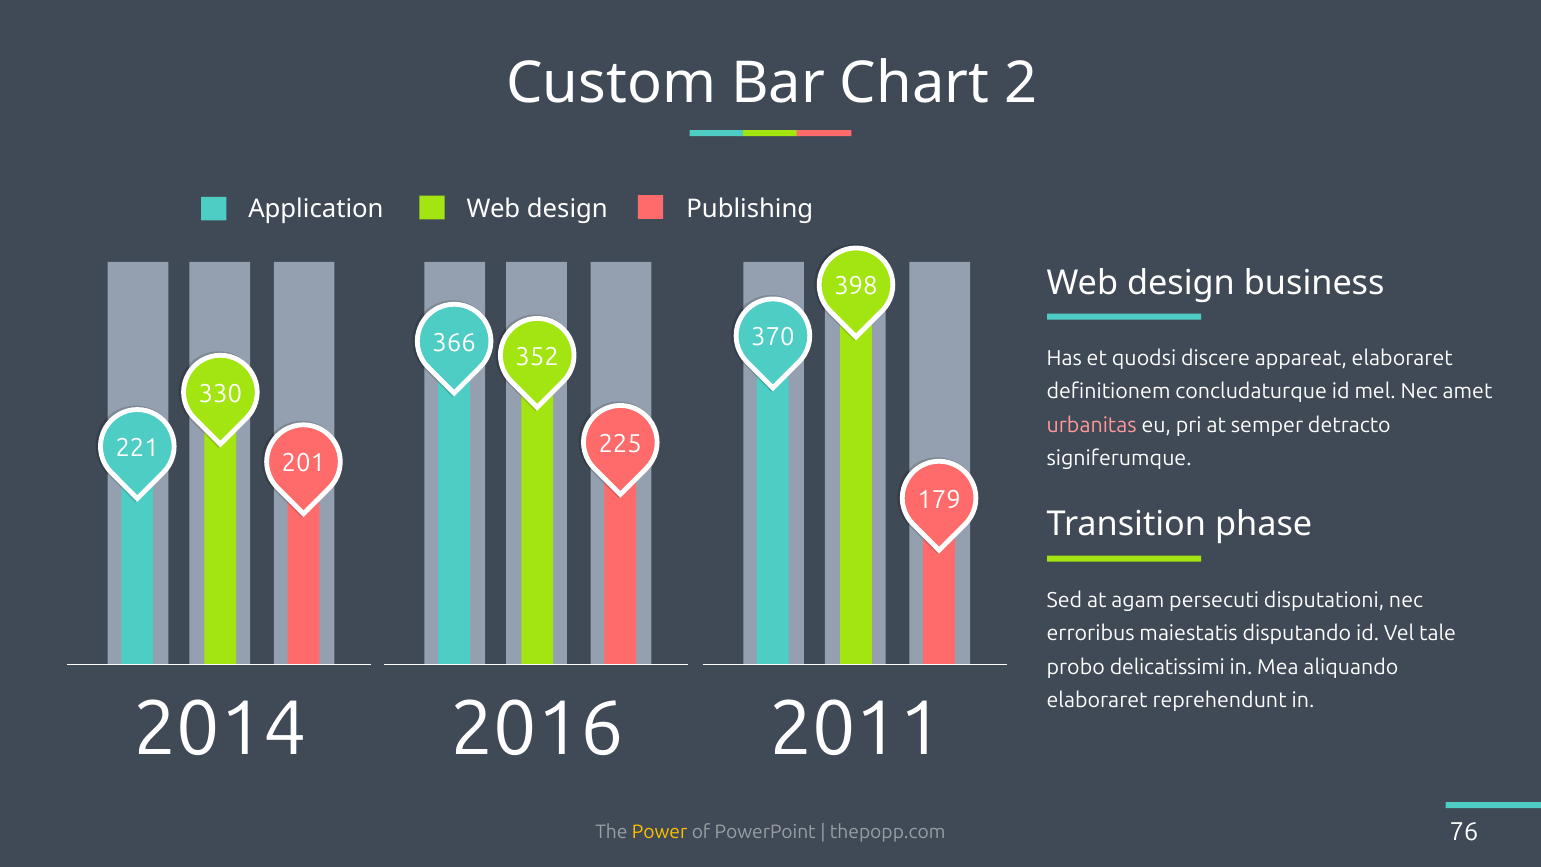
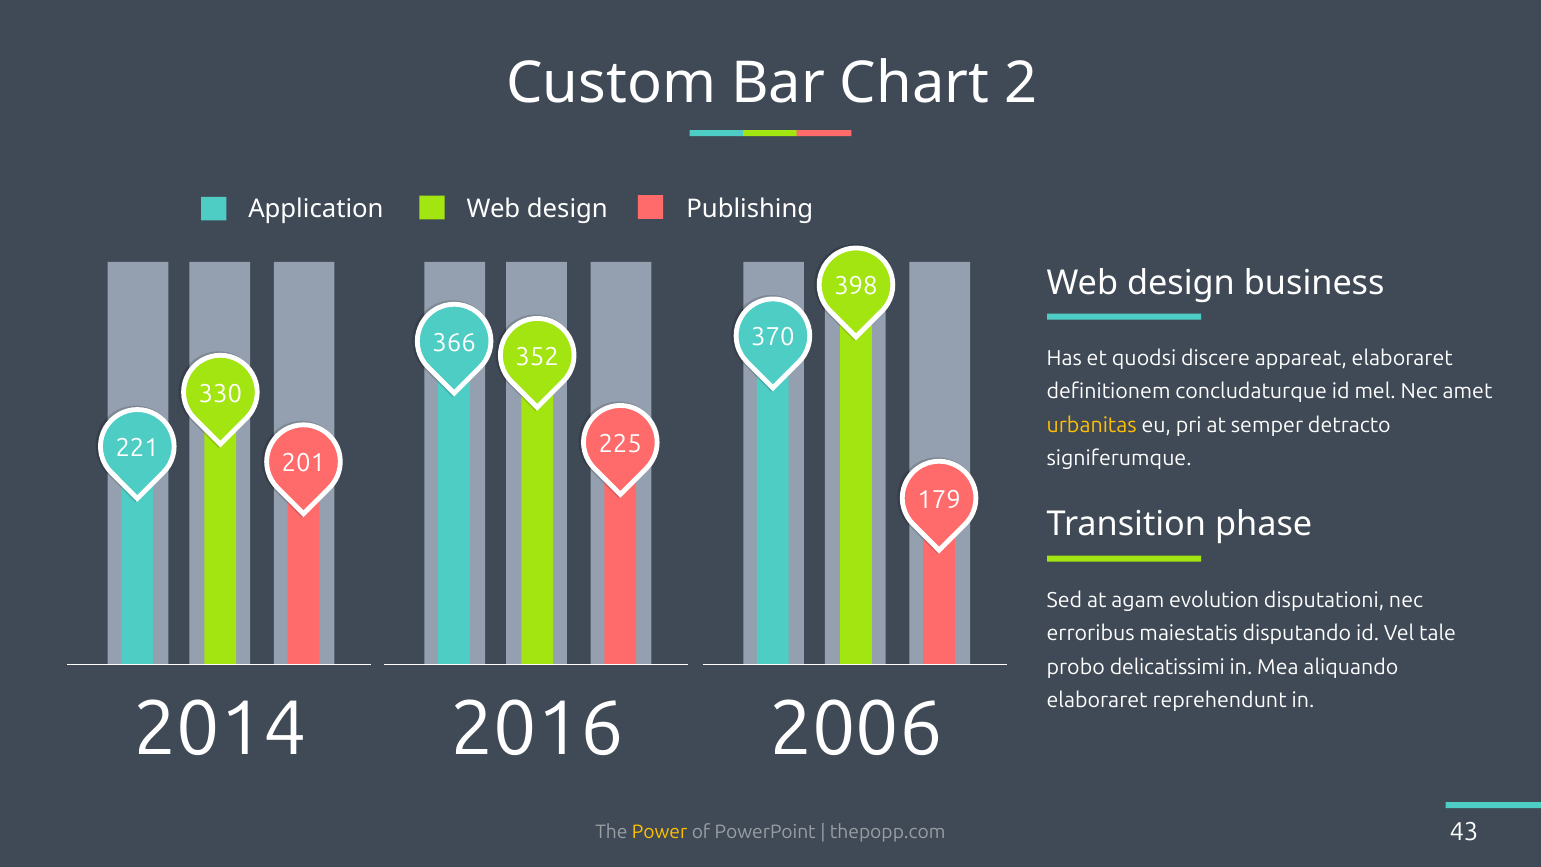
urbanitas colour: pink -> yellow
persecuti: persecuti -> evolution
2011: 2011 -> 2006
76: 76 -> 43
